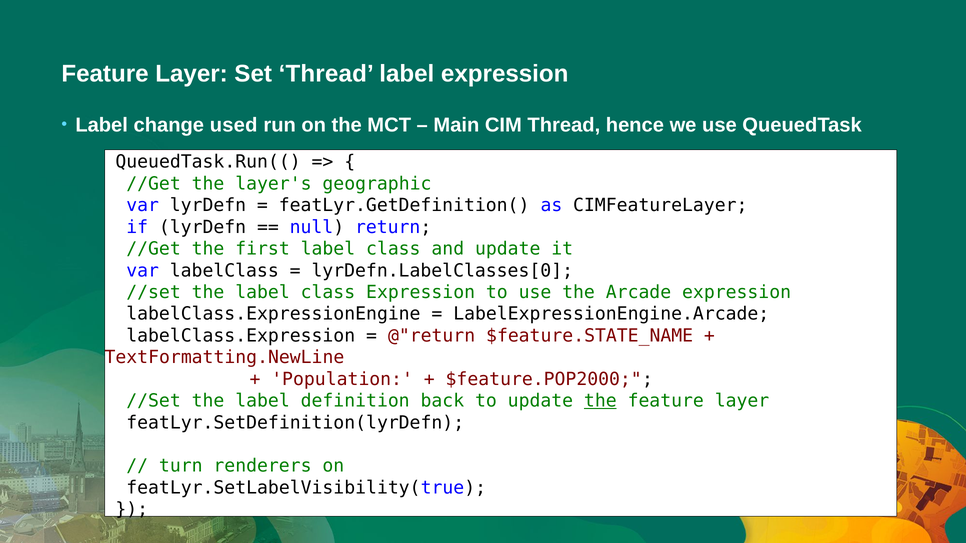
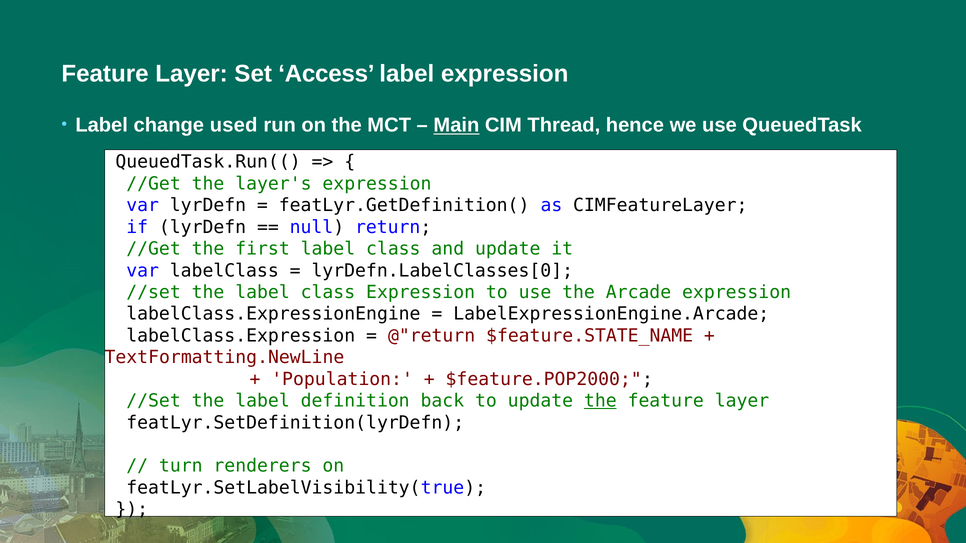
Set Thread: Thread -> Access
Main underline: none -> present
layer's geographic: geographic -> expression
